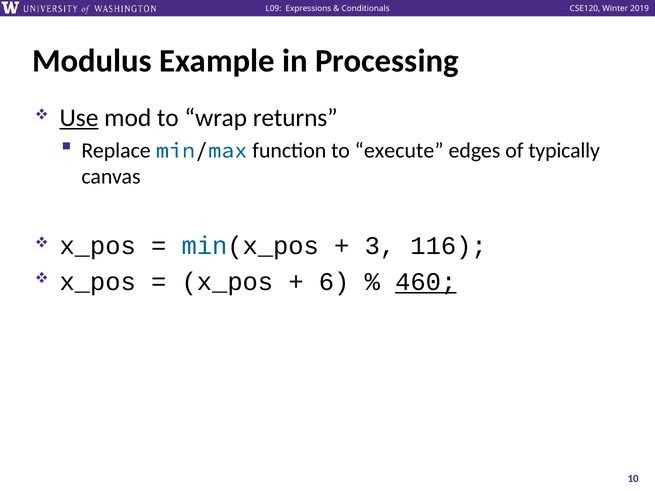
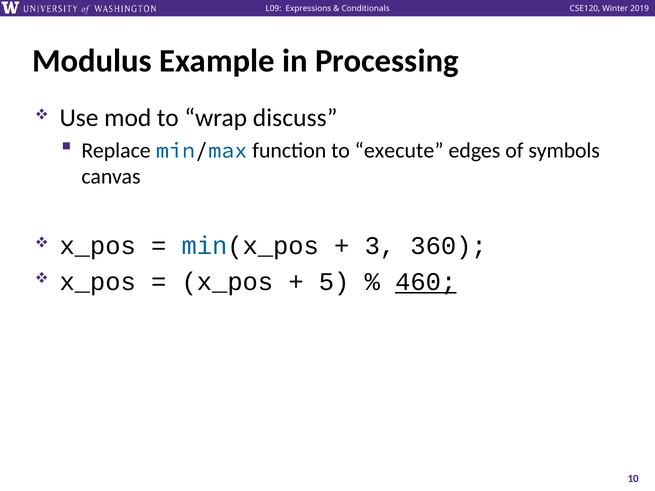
Use underline: present -> none
returns: returns -> discuss
typically: typically -> symbols
116: 116 -> 360
6: 6 -> 5
